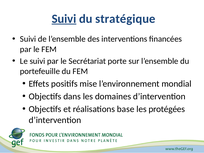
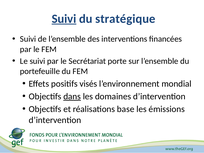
mise: mise -> visés
dans underline: none -> present
protégées: protégées -> émissions
